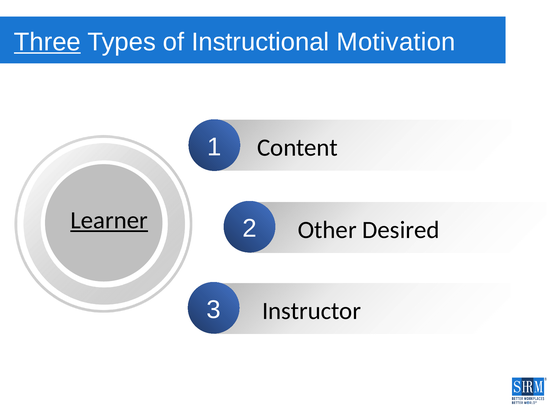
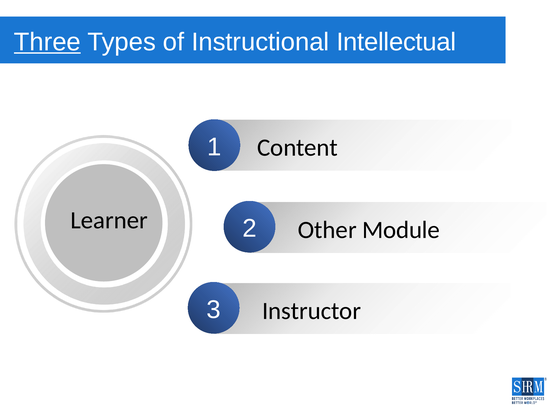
Motivation: Motivation -> Intellectual
Learner underline: present -> none
Desired: Desired -> Module
